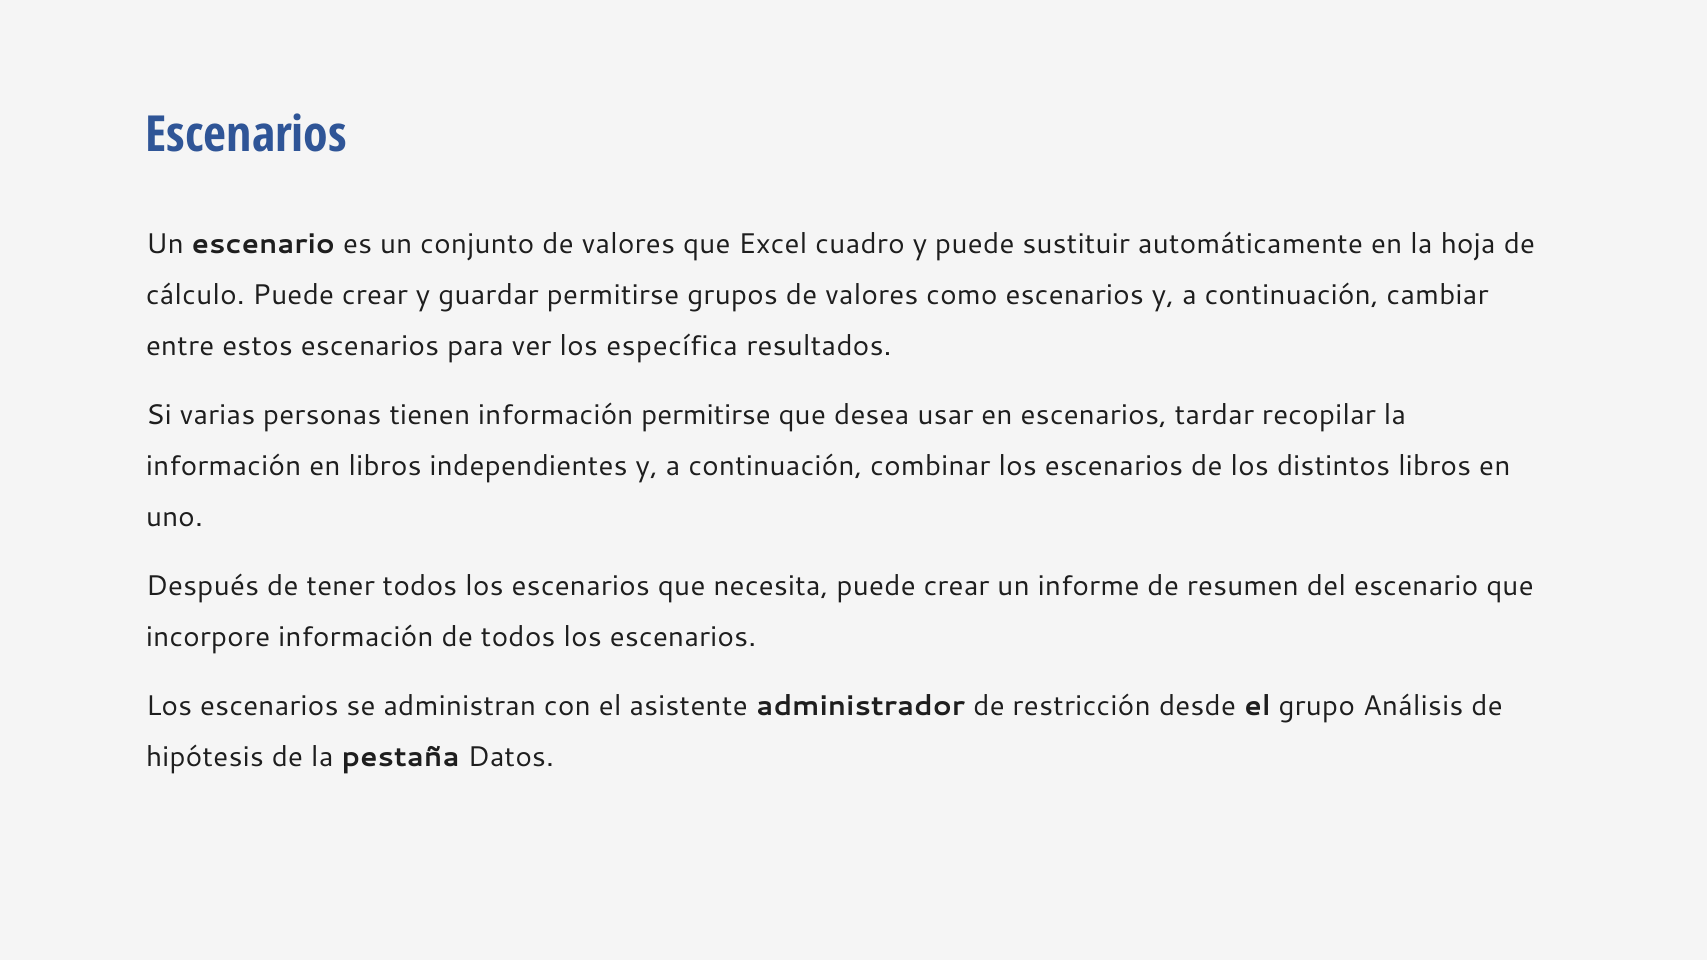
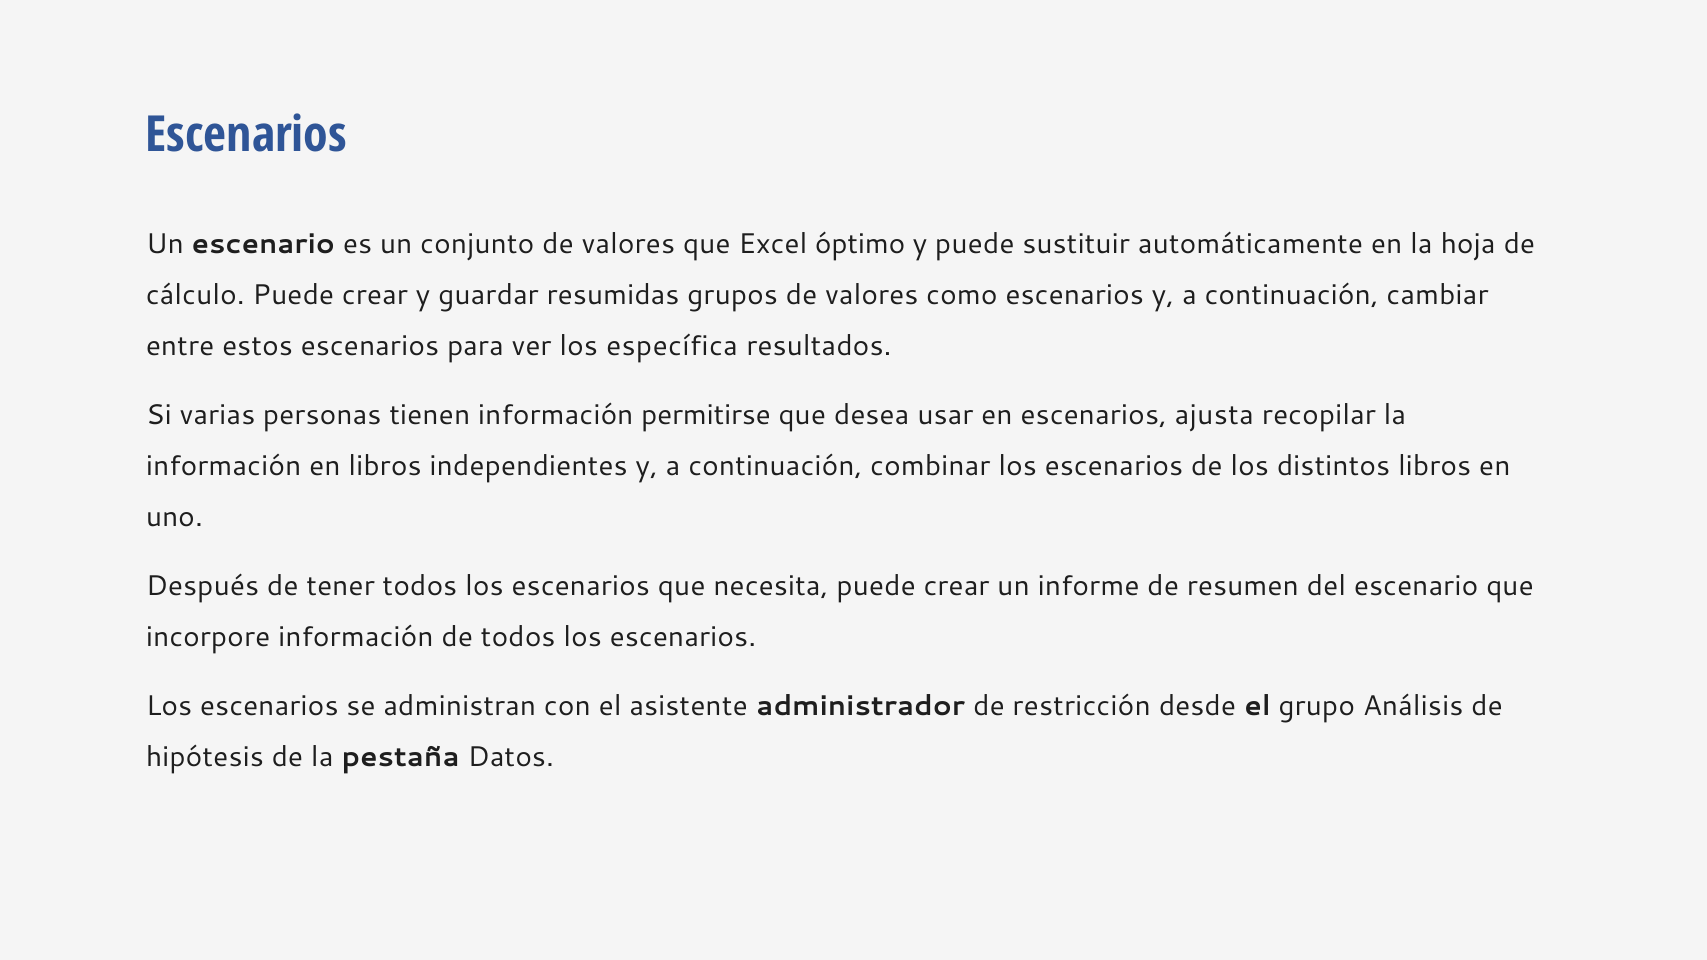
cuadro: cuadro -> óptimo
guardar permitirse: permitirse -> resumidas
tardar: tardar -> ajusta
